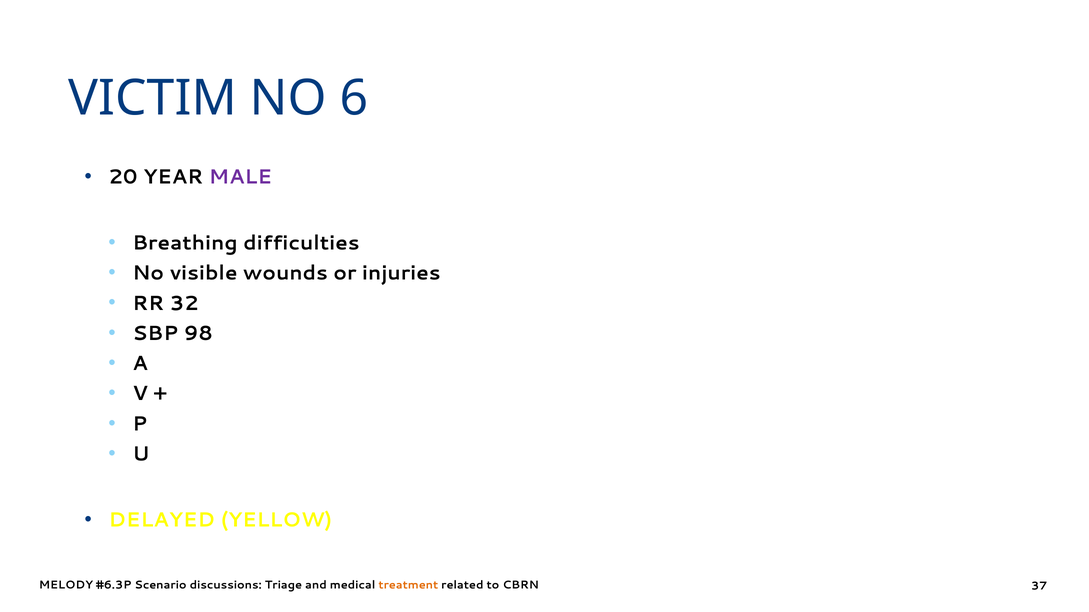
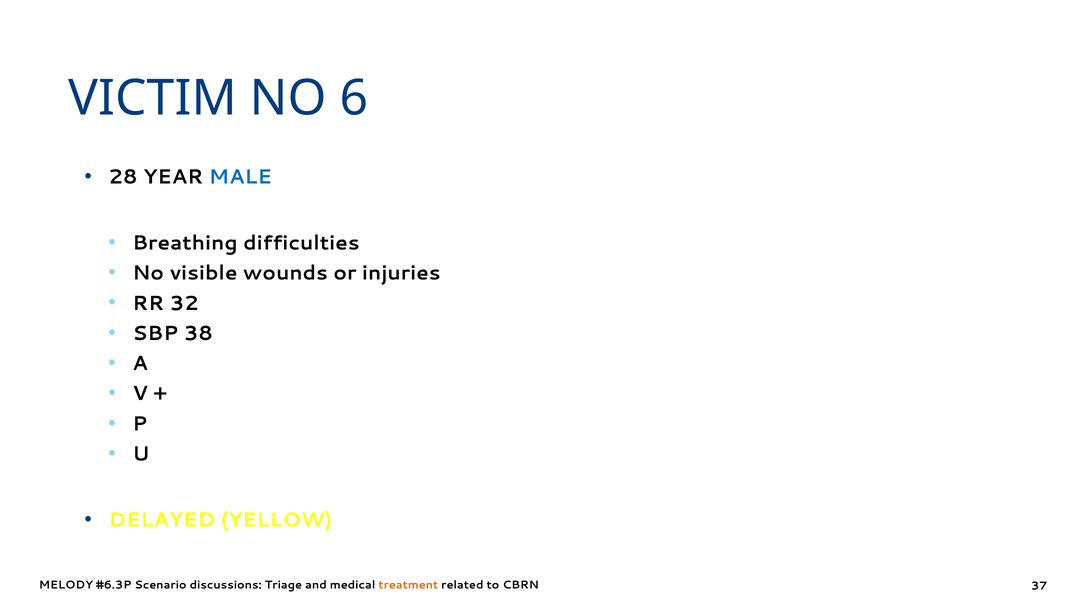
20: 20 -> 28
MALE colour: purple -> blue
98: 98 -> 38
